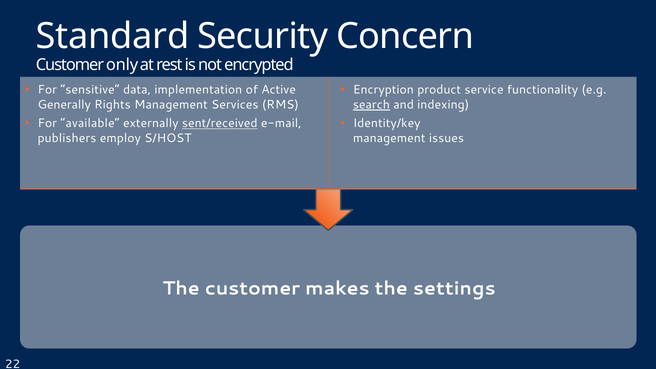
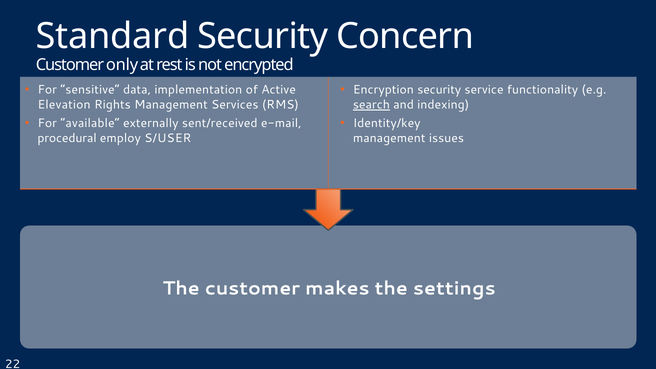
Encryption product: product -> security
Generally: Generally -> Elevation
sent/received underline: present -> none
publishers: publishers -> procedural
S/HOST: S/HOST -> S/USER
